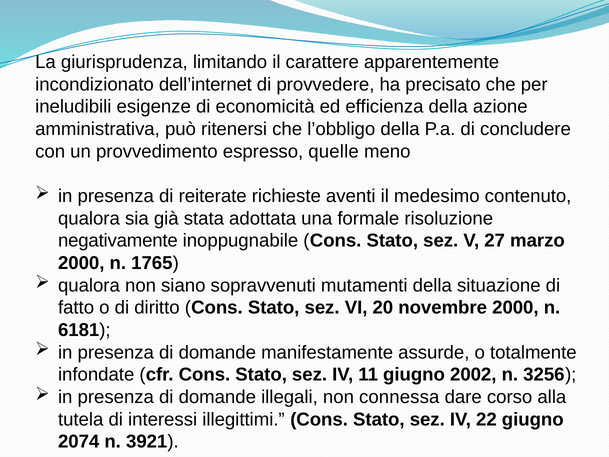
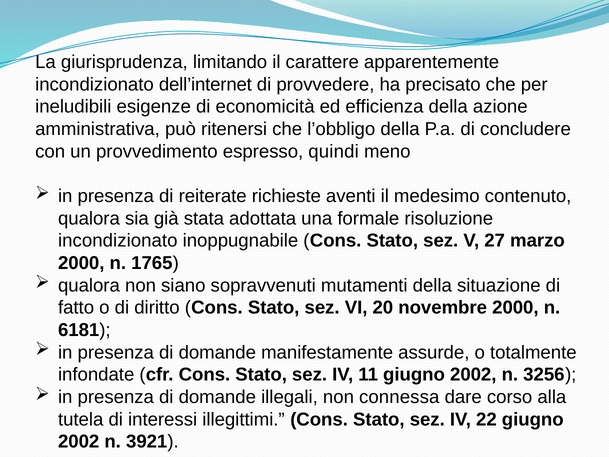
quelle: quelle -> quindi
negativamente at (118, 241): negativamente -> incondizionato
2074 at (79, 441): 2074 -> 2002
